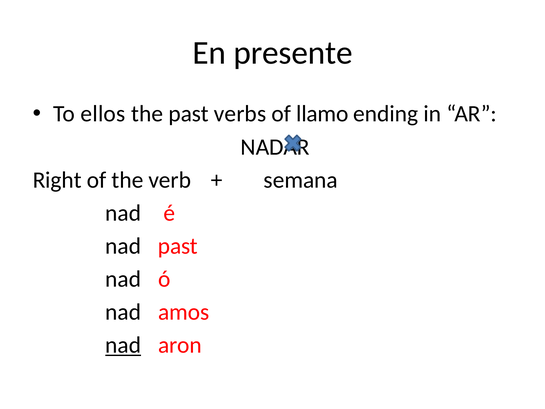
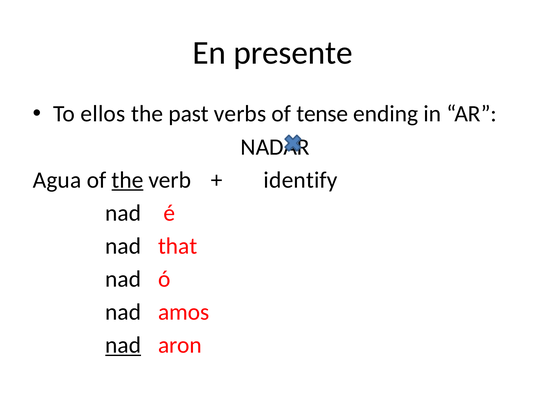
llamo: llamo -> tense
Right: Right -> Agua
the at (127, 180) underline: none -> present
semana: semana -> identify
nad past: past -> that
